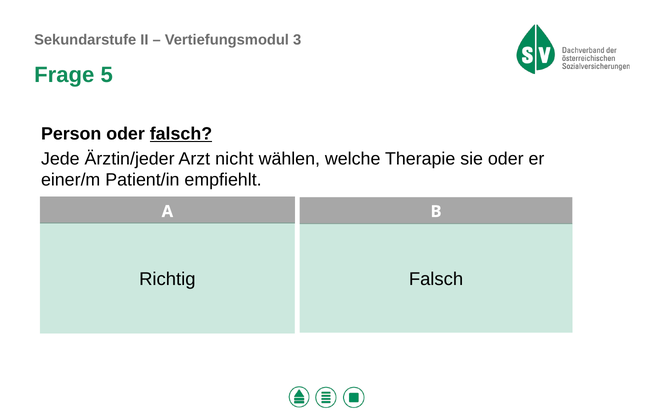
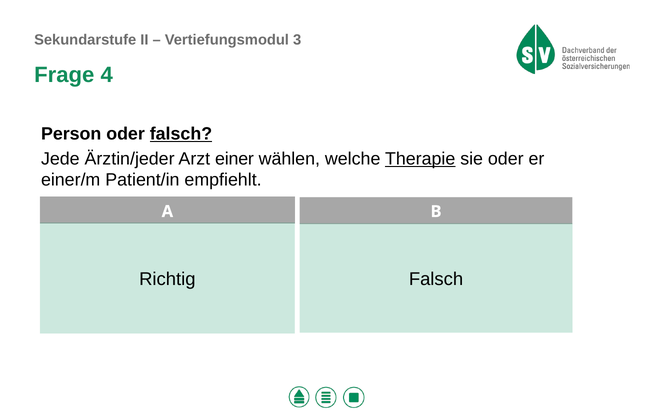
5: 5 -> 4
nicht: nicht -> einer
Therapie underline: none -> present
